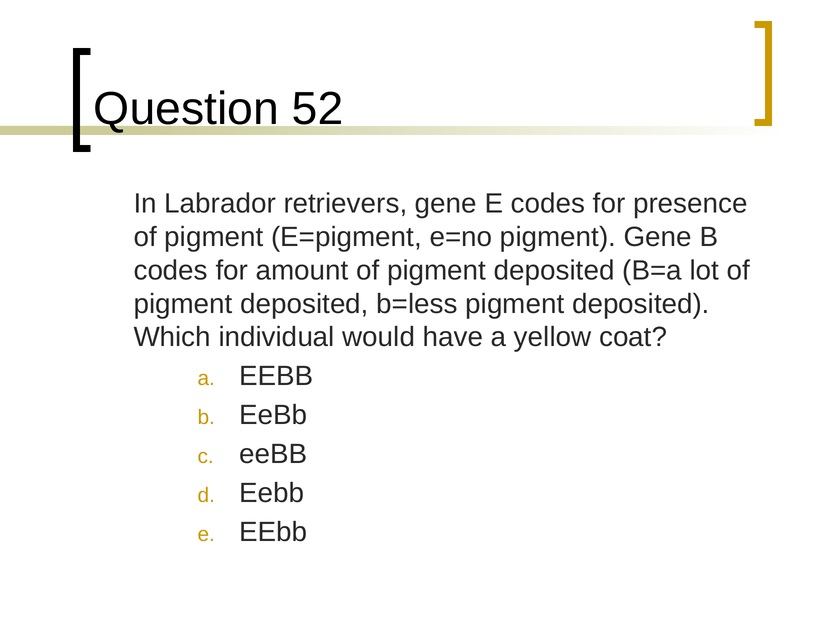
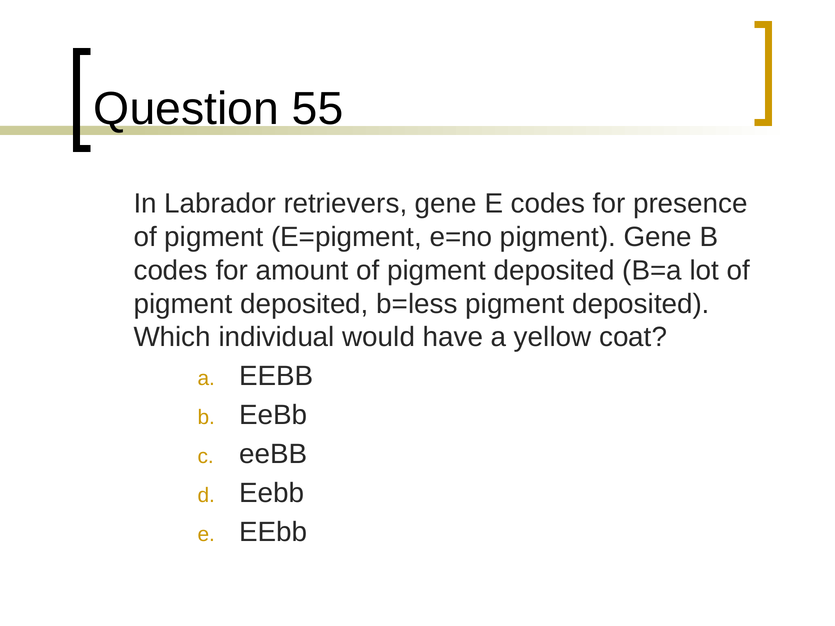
52: 52 -> 55
